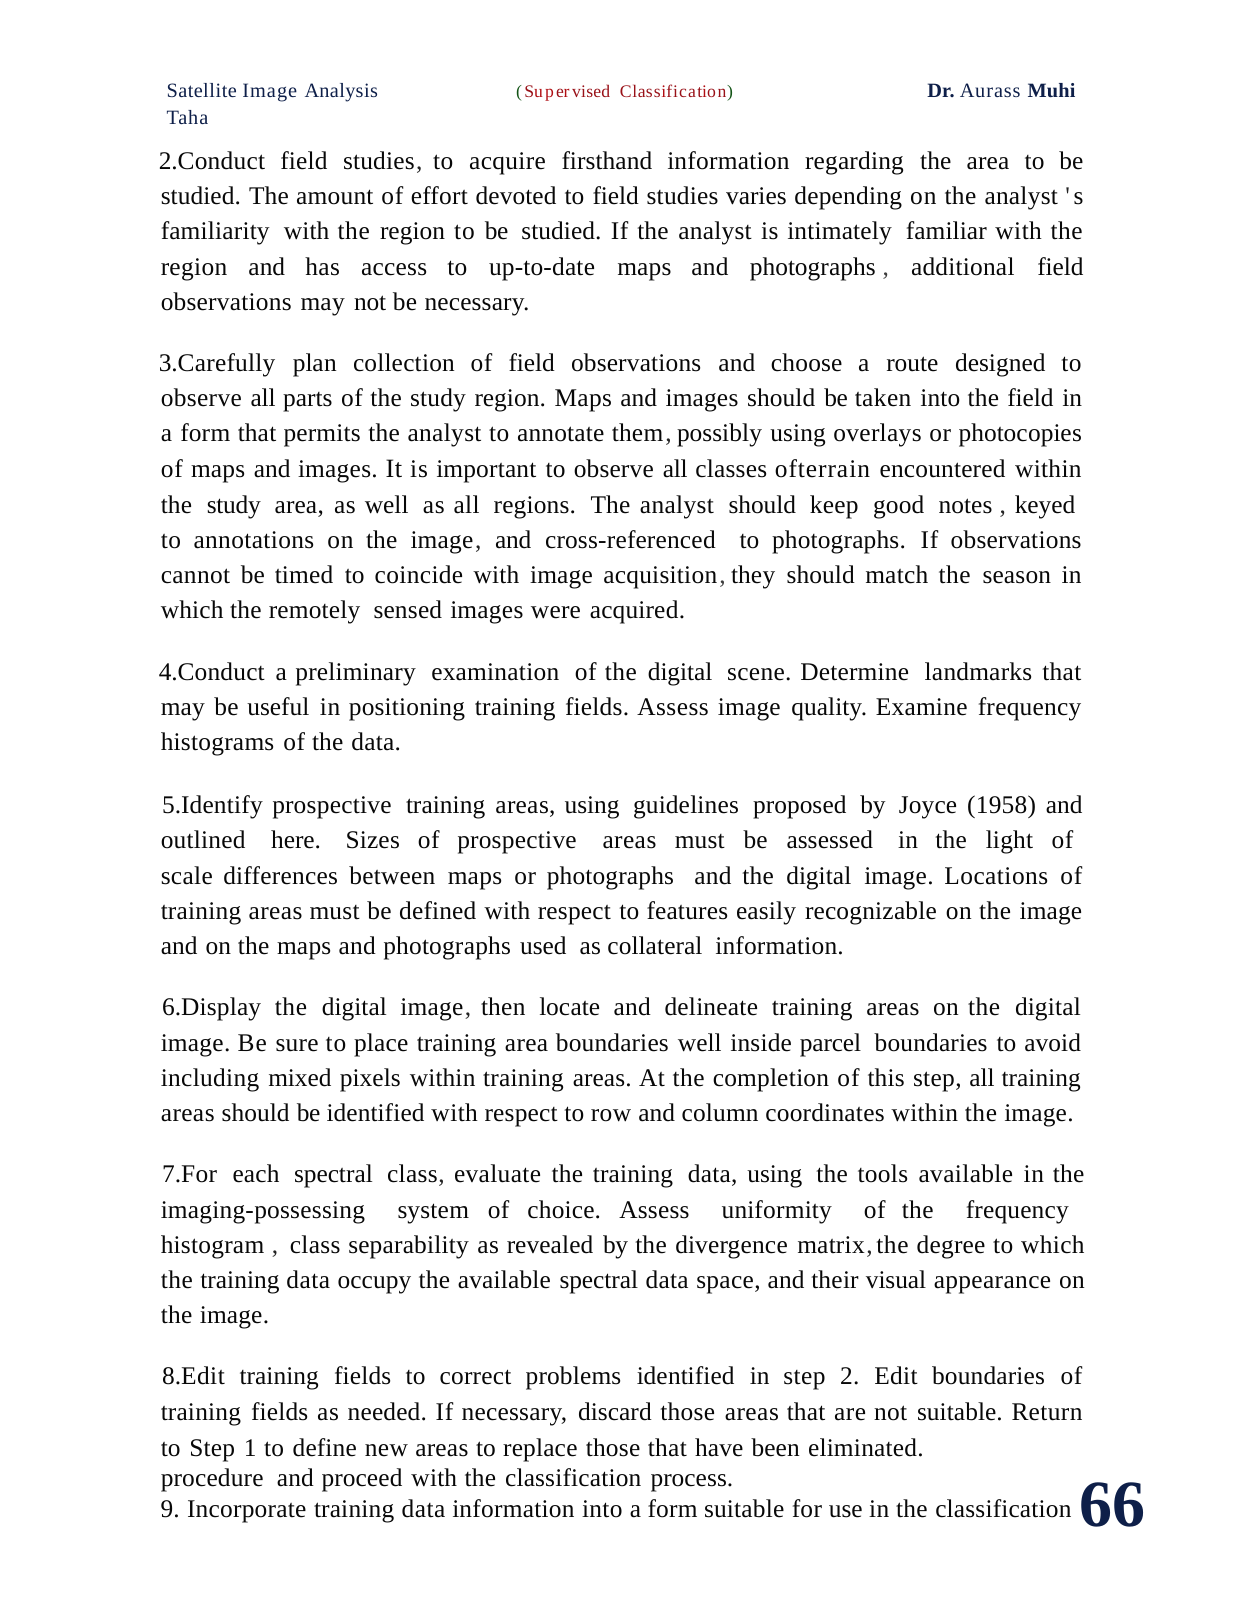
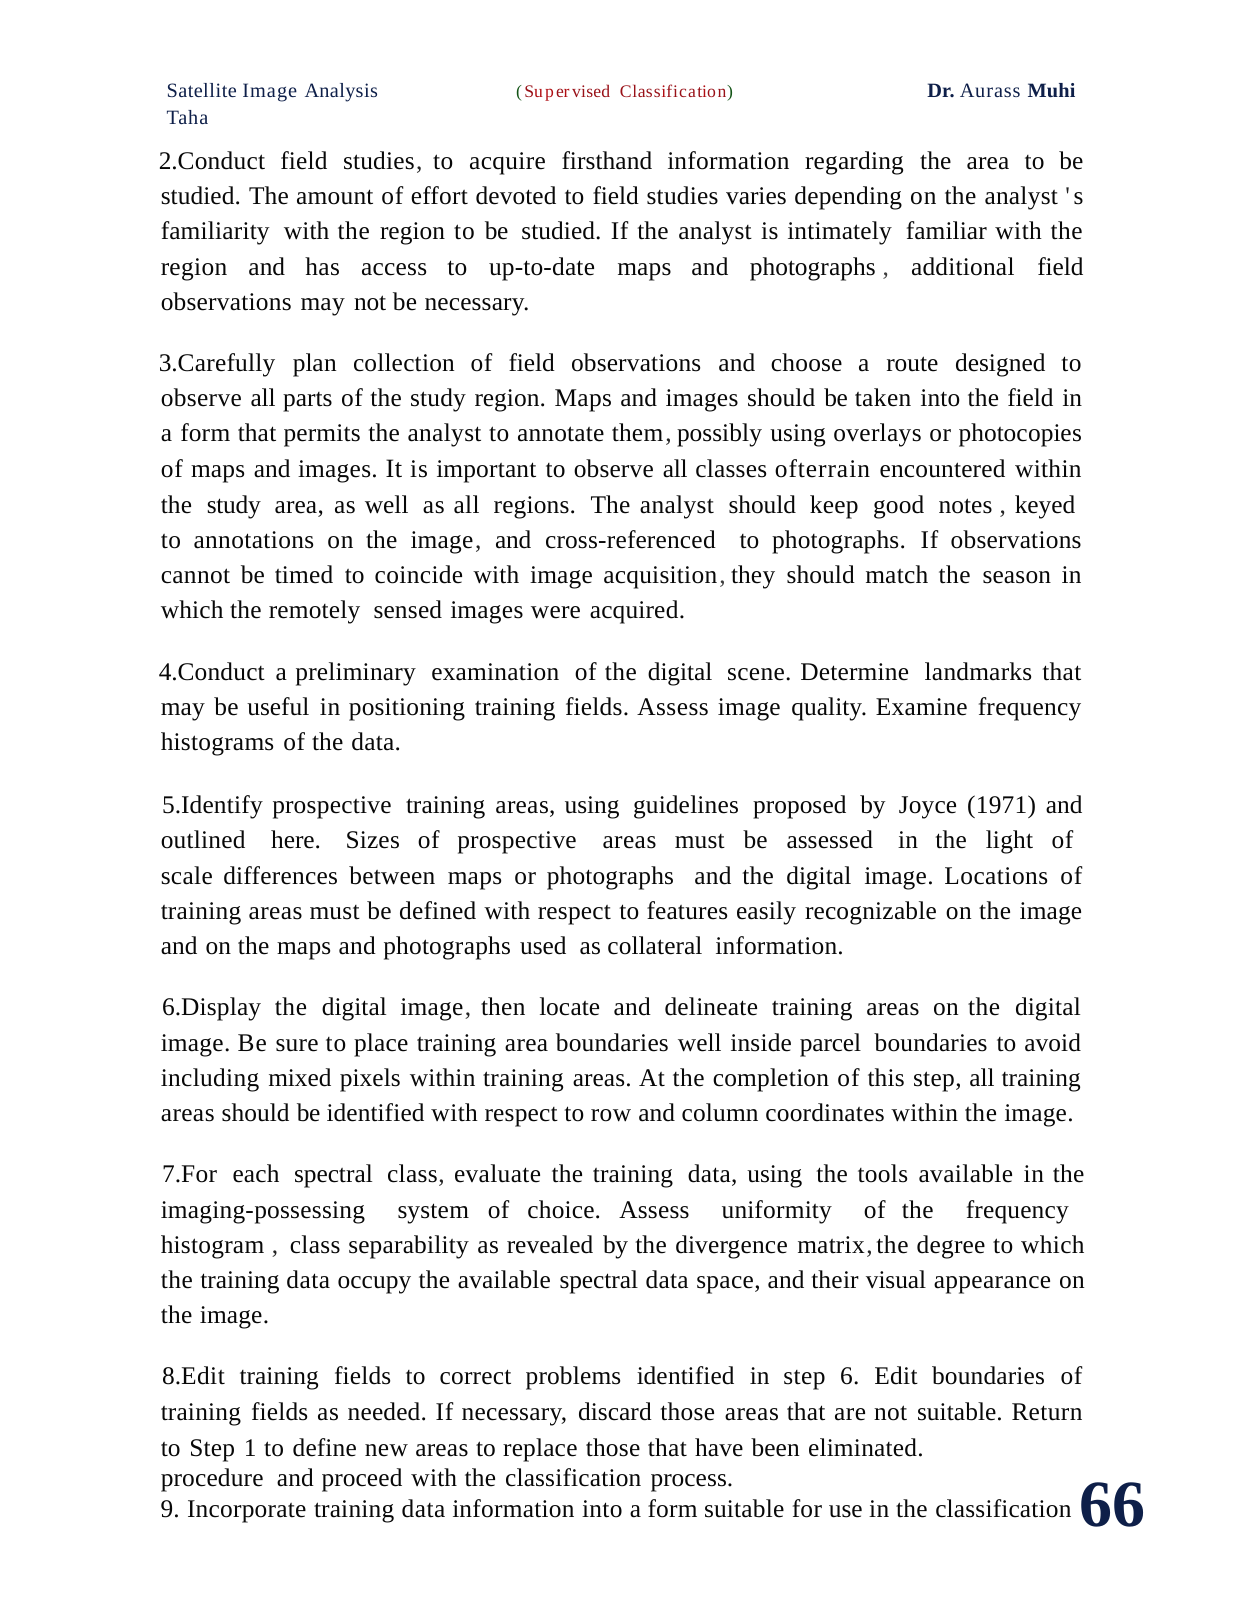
1958: 1958 -> 1971
2: 2 -> 6
